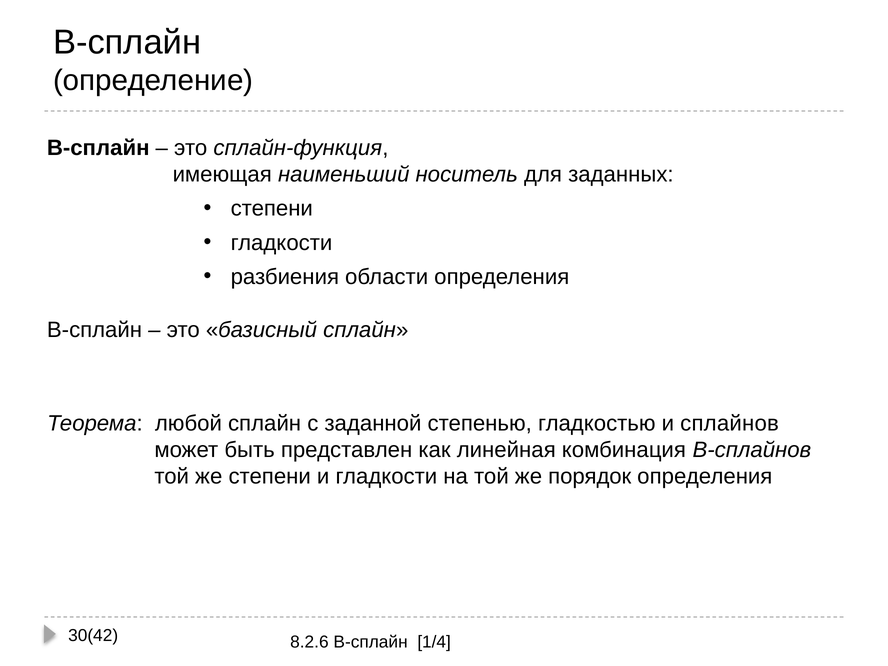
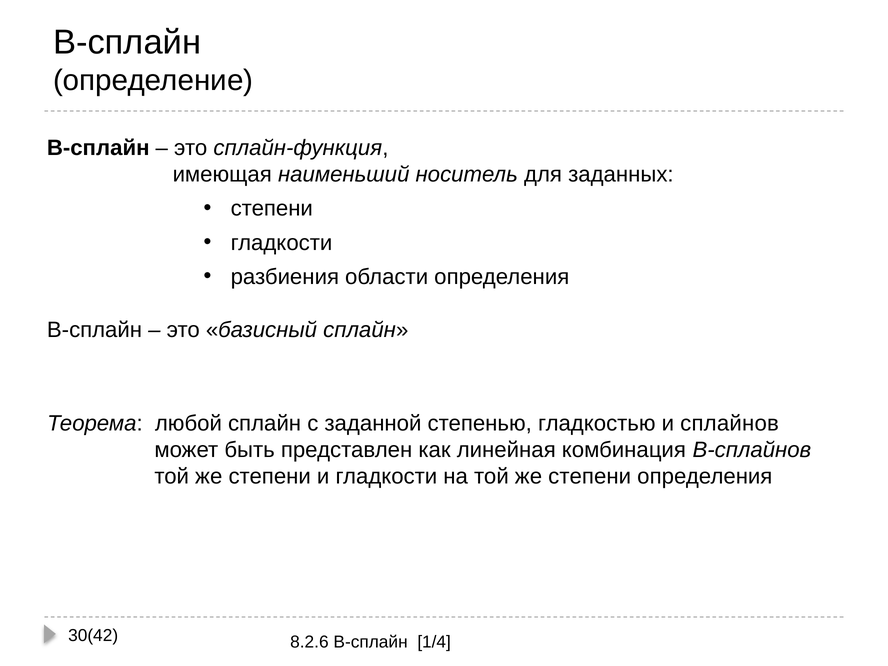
на той же порядок: порядок -> степени
